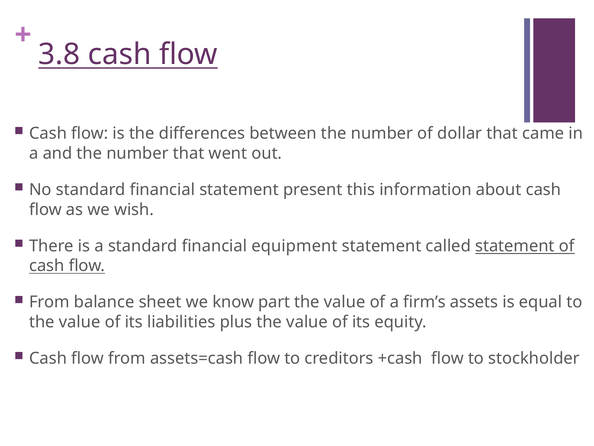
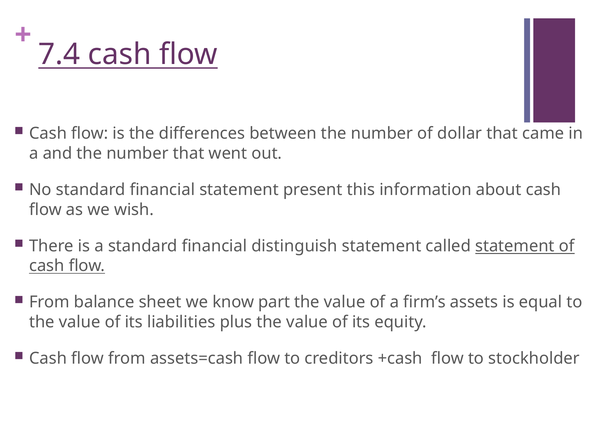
3.8: 3.8 -> 7.4
equipment: equipment -> distinguish
